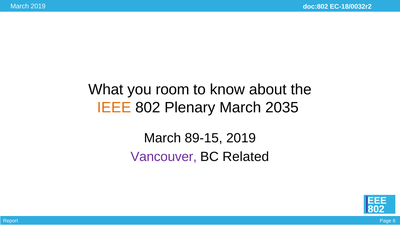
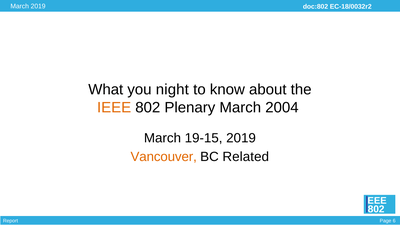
room: room -> night
2035: 2035 -> 2004
89-15: 89-15 -> 19-15
Vancouver colour: purple -> orange
